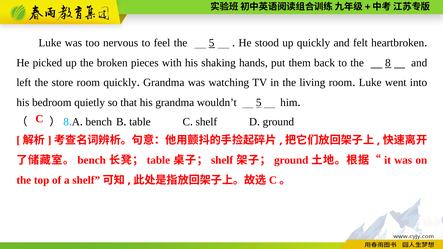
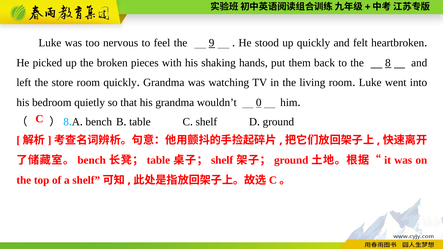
the 5: 5 -> 9
wouldn’t 5: 5 -> 0
